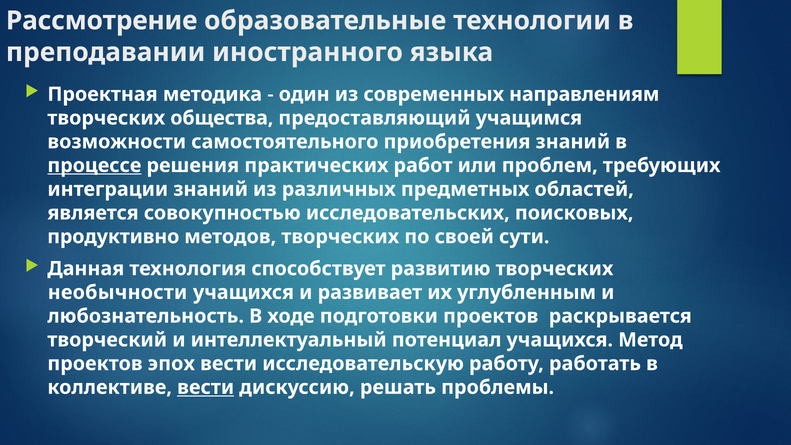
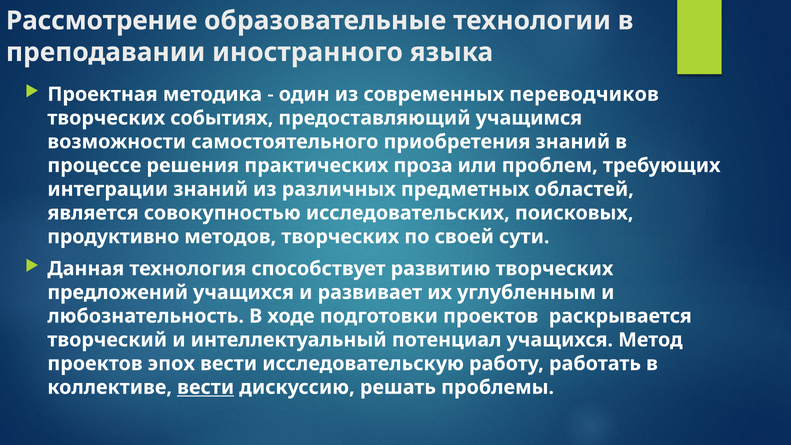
направлениям: направлениям -> переводчиков
общества: общества -> событиях
процессе underline: present -> none
работ: работ -> проза
необычности: необычности -> предложений
